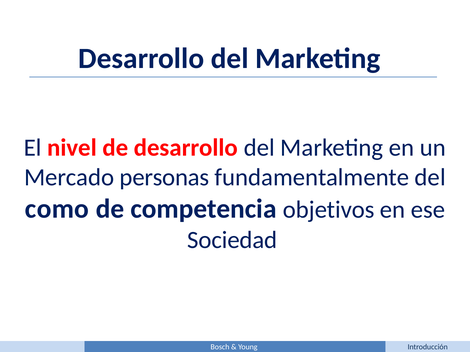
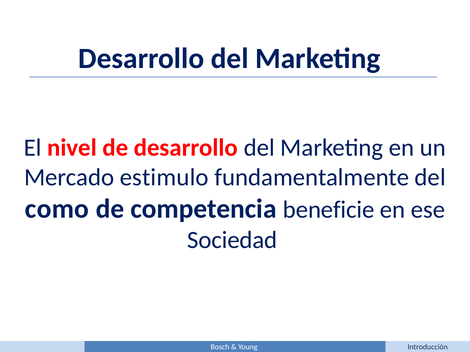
personas: personas -> estimulo
objetivos: objetivos -> beneficie
